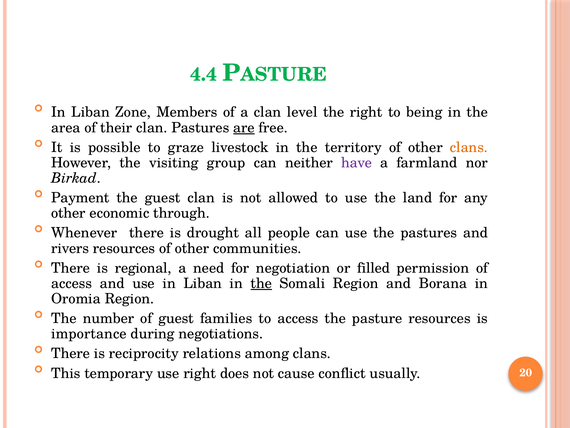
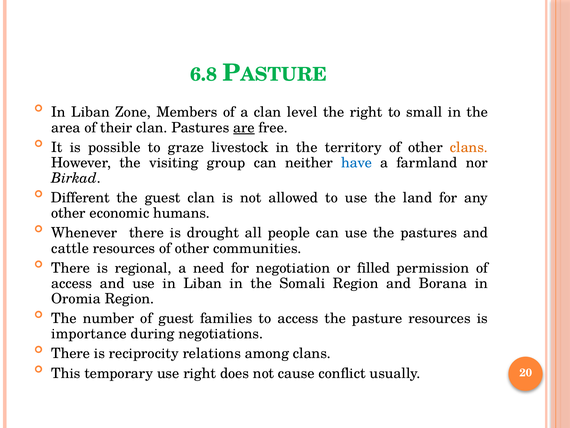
4.4: 4.4 -> 6.8
being: being -> small
have colour: purple -> blue
Payment: Payment -> Different
through: through -> humans
rivers: rivers -> cattle
the at (261, 283) underline: present -> none
